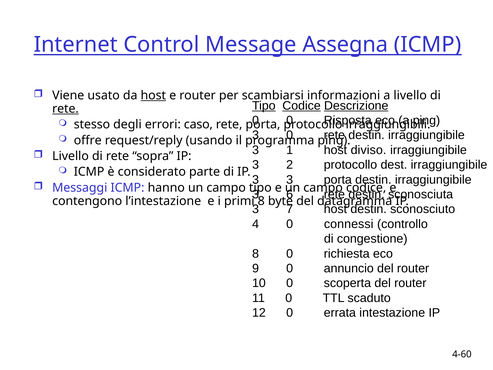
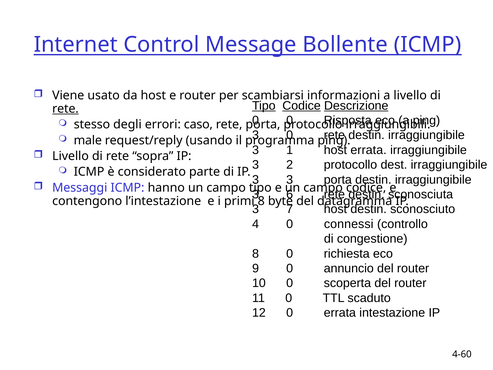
Assegna: Assegna -> Bollente
host at (153, 95) underline: present -> none
offre: offre -> male
diviso at (369, 150): diviso -> errata
